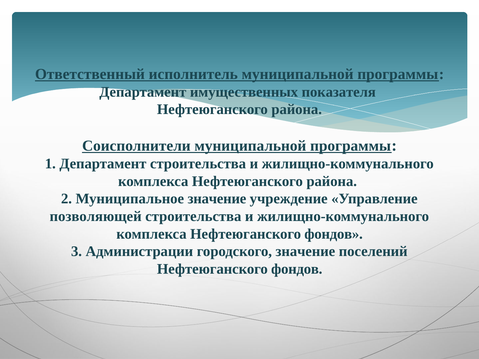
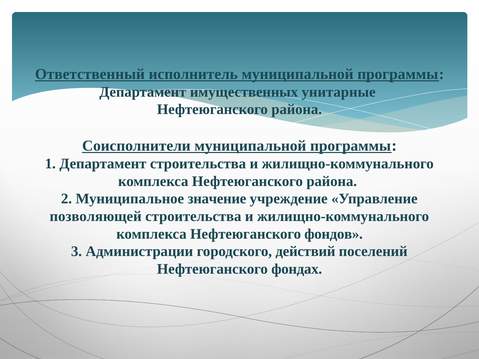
показателя: показателя -> унитарные
городского значение: значение -> действий
фондов at (297, 269): фондов -> фондах
